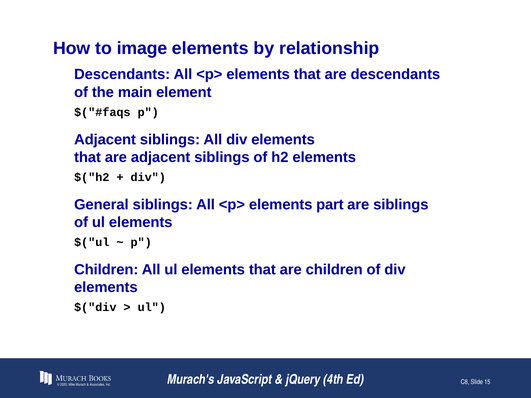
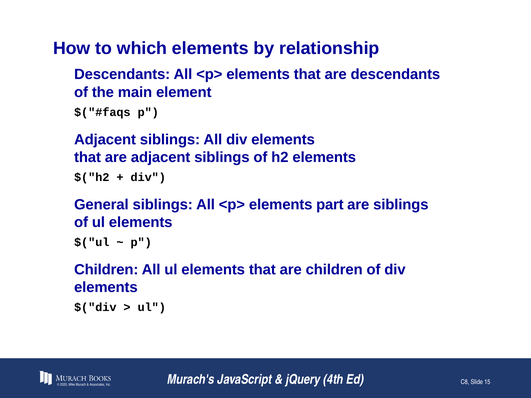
image: image -> which
